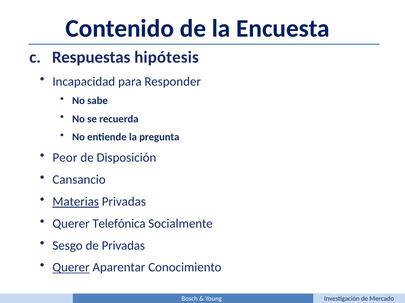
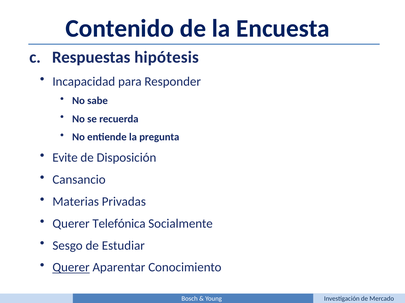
Peor: Peor -> Evite
Materias underline: present -> none
de Privadas: Privadas -> Estudiar
